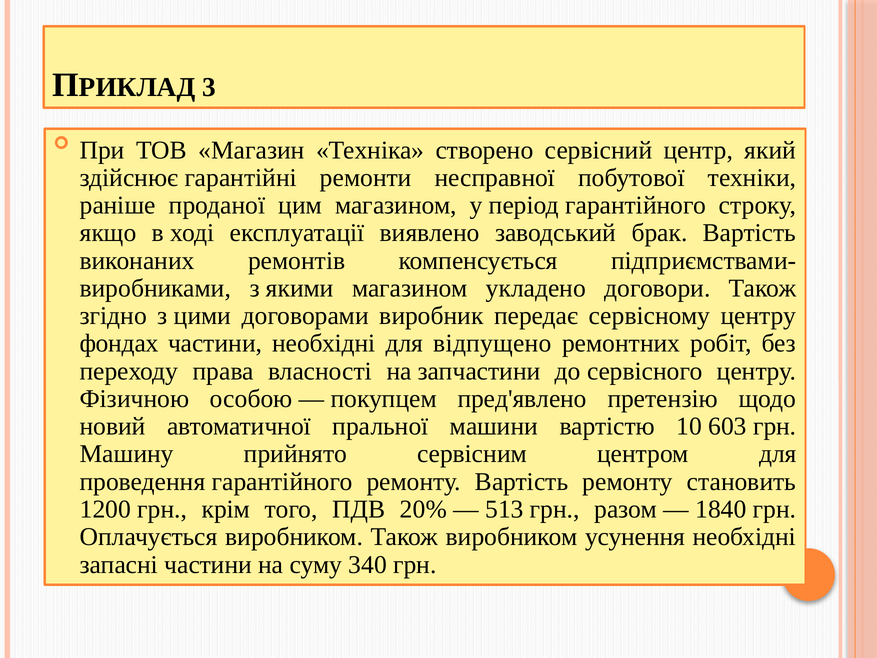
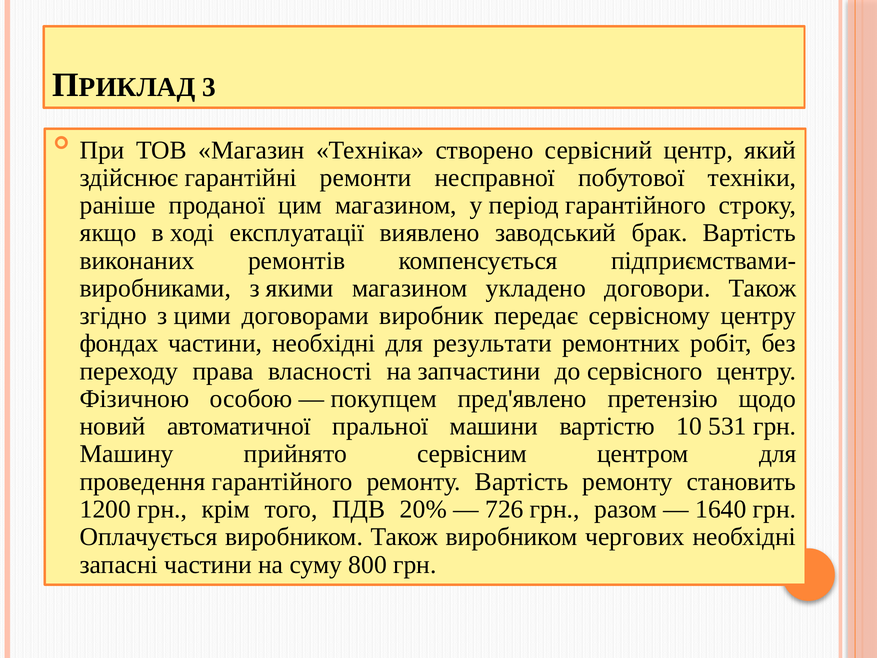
відпущено: відпущено -> результати
603: 603 -> 531
513: 513 -> 726
1840: 1840 -> 1640
усунення: усунення -> чергових
340: 340 -> 800
